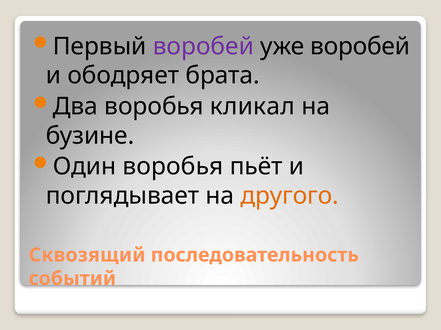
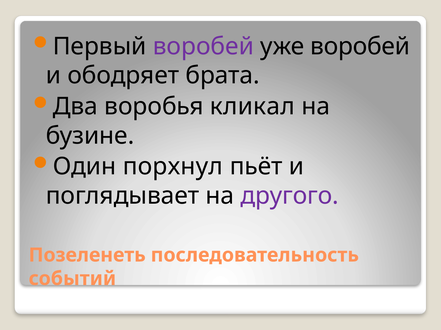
Один воробья: воробья -> порхнул
другого colour: orange -> purple
Сквозящий: Сквозящий -> Позеленеть
